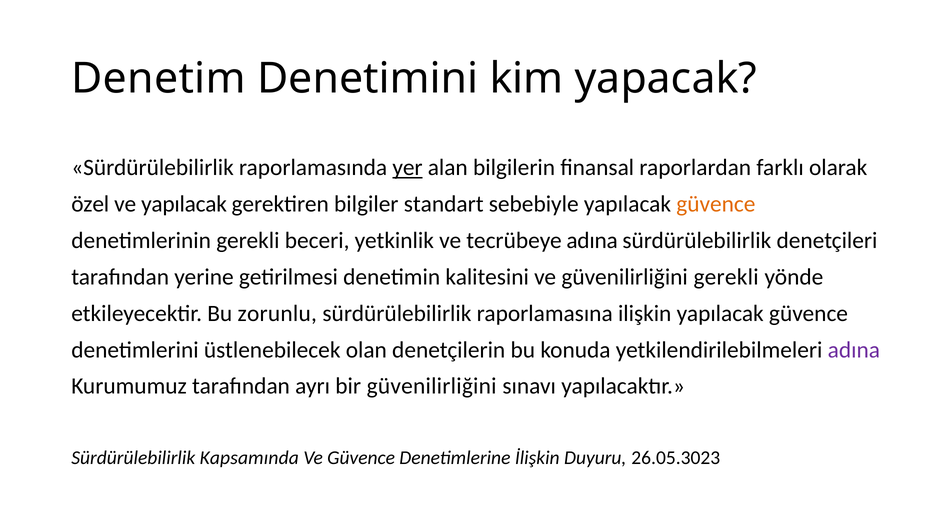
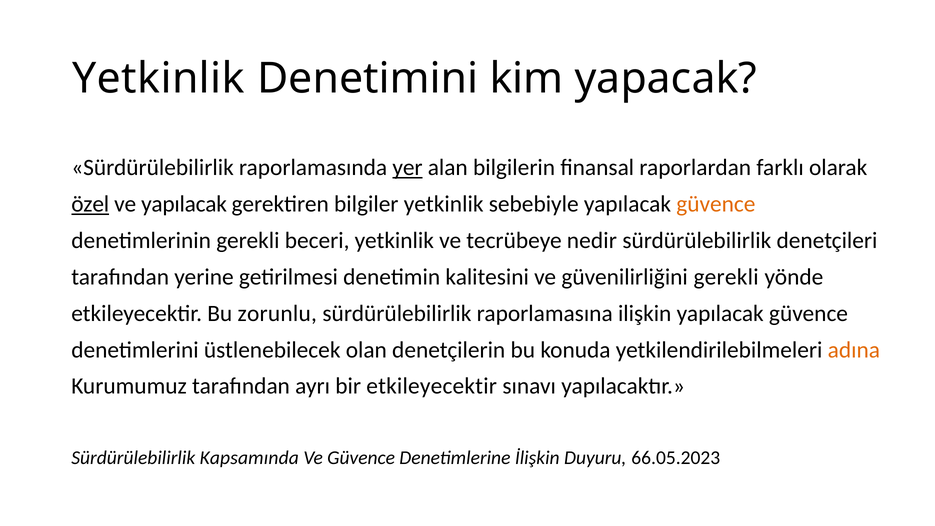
Denetim at (159, 79): Denetim -> Yetkinlik
özel underline: none -> present
bilgiler standart: standart -> yetkinlik
tecrübeye adına: adına -> nedir
adına at (854, 350) colour: purple -> orange
bir güvenilirliğini: güvenilirliğini -> etkileyecektir
26.05.3023: 26.05.3023 -> 66.05.2023
